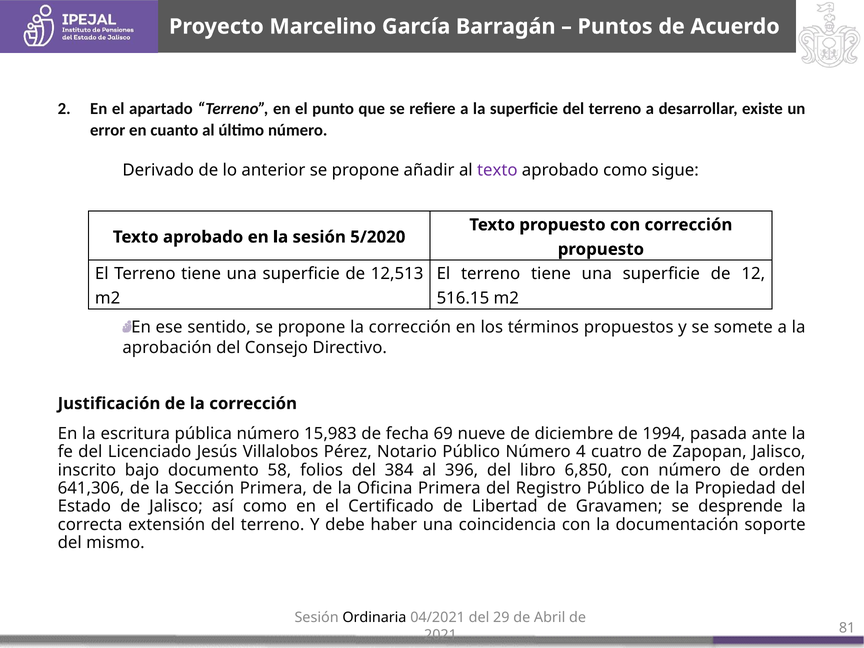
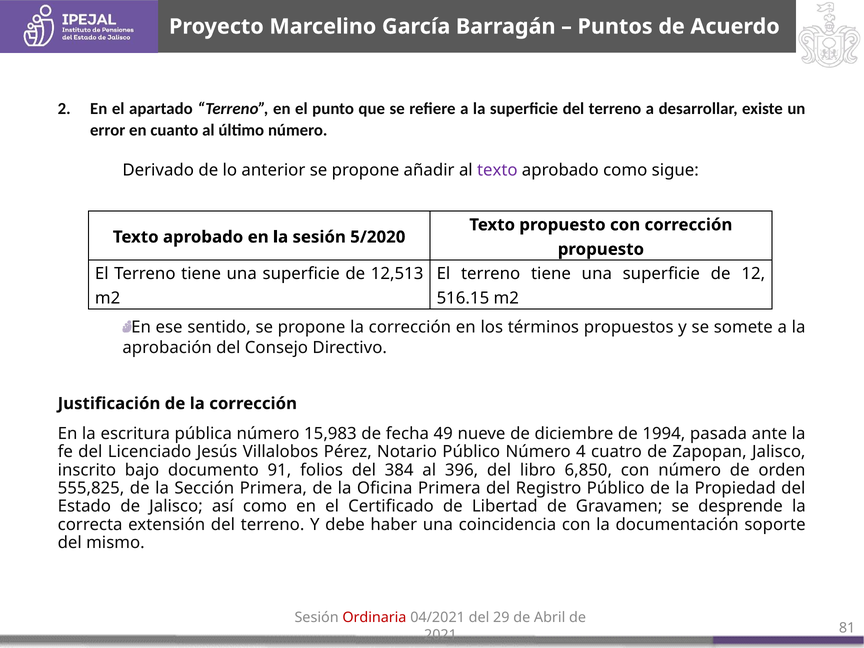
69: 69 -> 49
58: 58 -> 91
641,306: 641,306 -> 555,825
Ordinaria colour: black -> red
